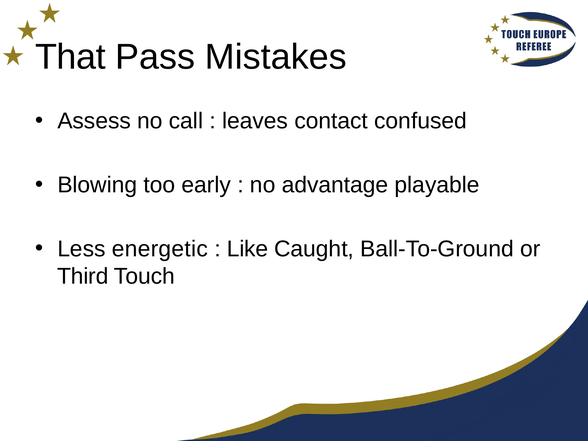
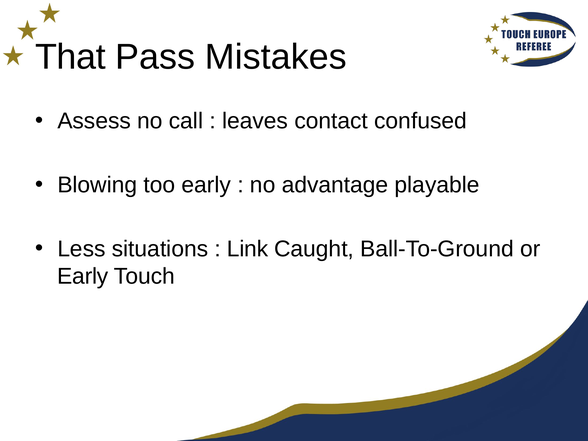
energetic: energetic -> situations
Like: Like -> Link
Third at (83, 276): Third -> Early
